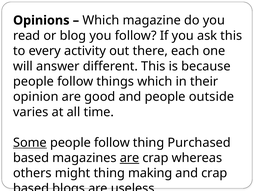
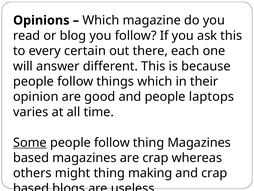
activity: activity -> certain
outside: outside -> laptops
thing Purchased: Purchased -> Magazines
are at (130, 157) underline: present -> none
